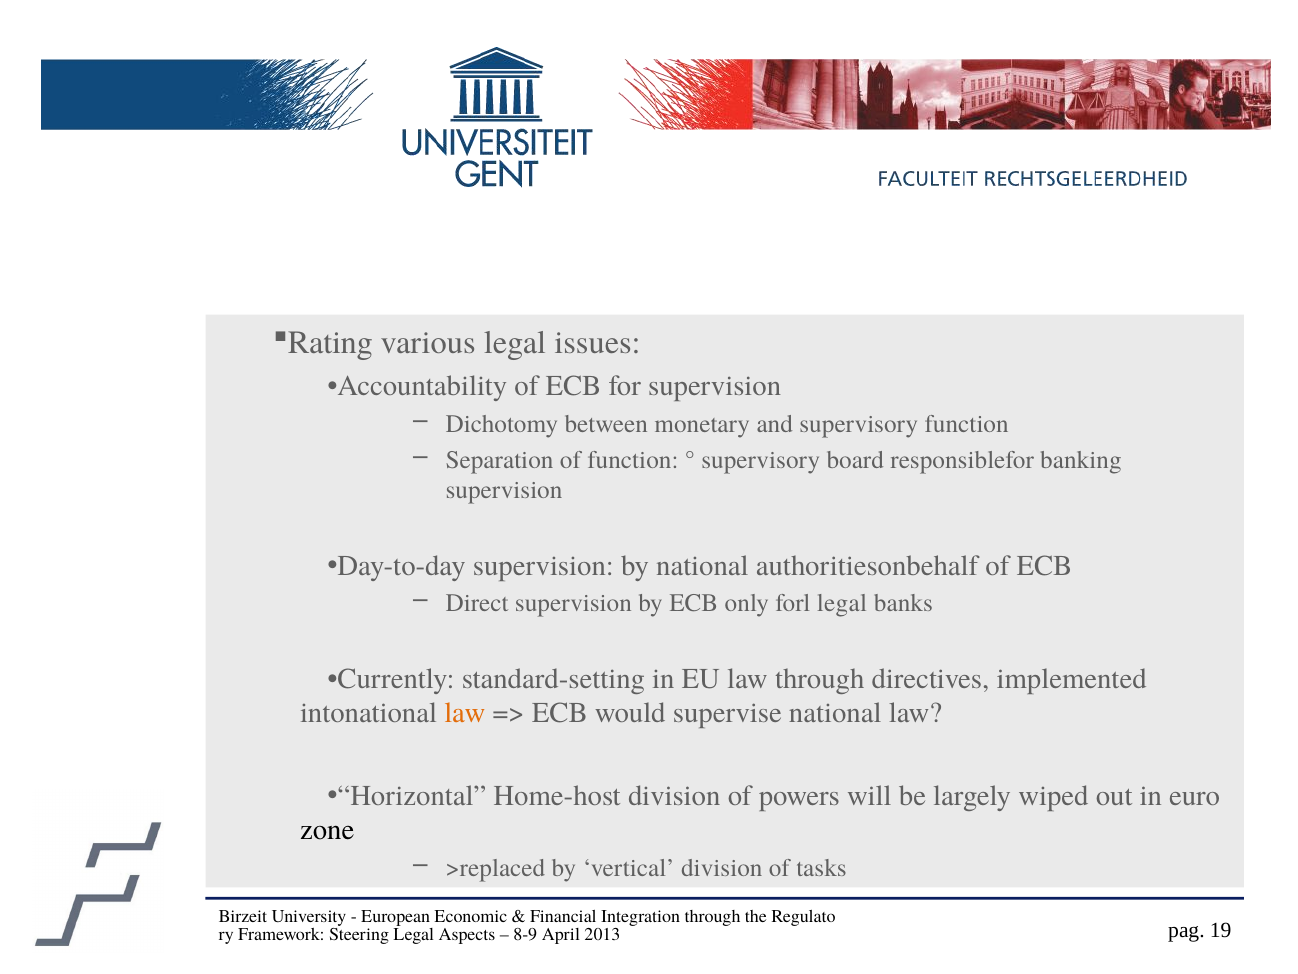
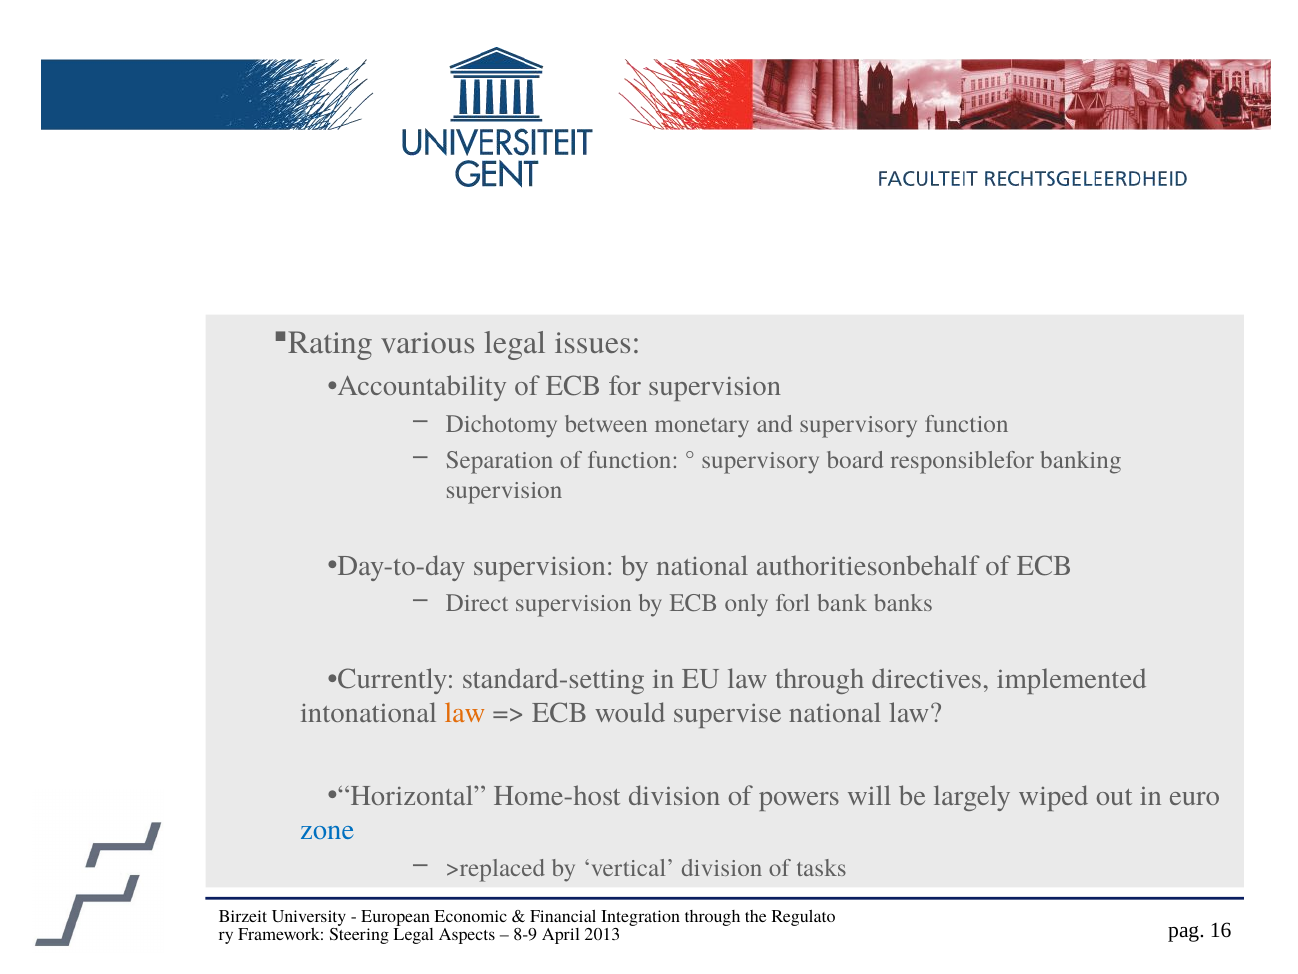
forl legal: legal -> bank
zone colour: black -> blue
19: 19 -> 16
